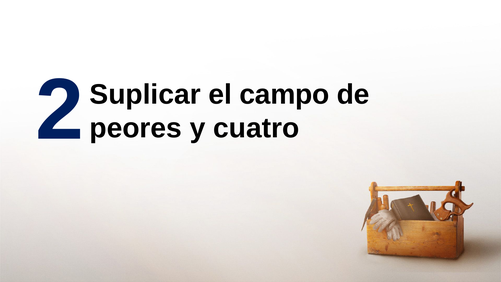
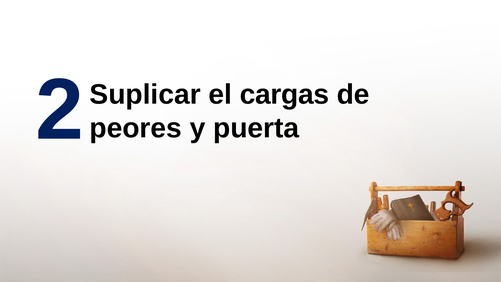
campo: campo -> cargas
cuatro: cuatro -> puerta
